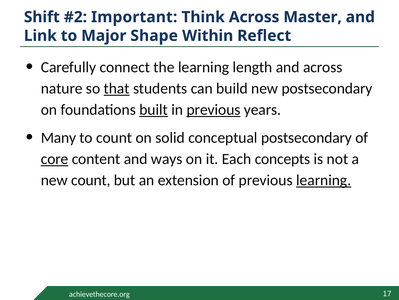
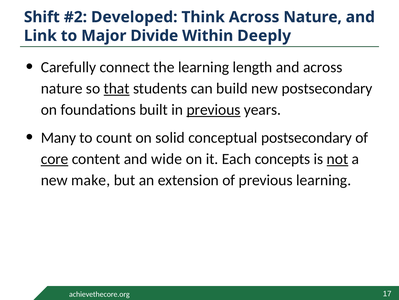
Important: Important -> Developed
Think Across Master: Master -> Nature
Shape: Shape -> Divide
Reflect: Reflect -> Deeply
built underline: present -> none
ways: ways -> wide
not underline: none -> present
new count: count -> make
learning at (324, 180) underline: present -> none
